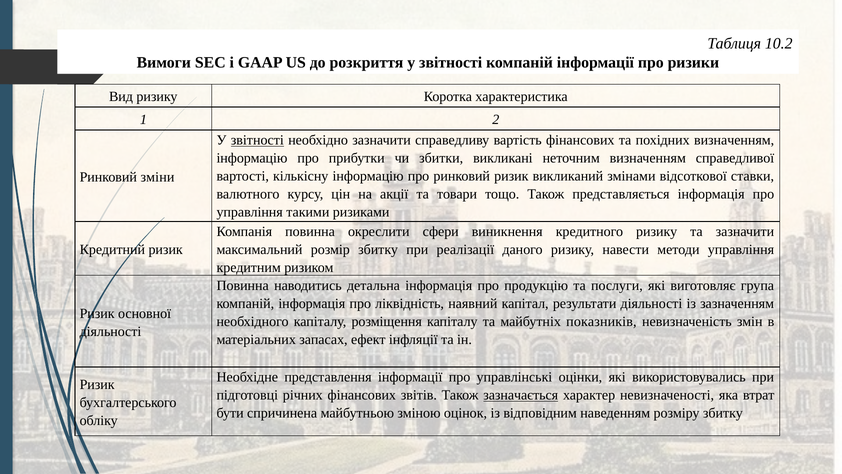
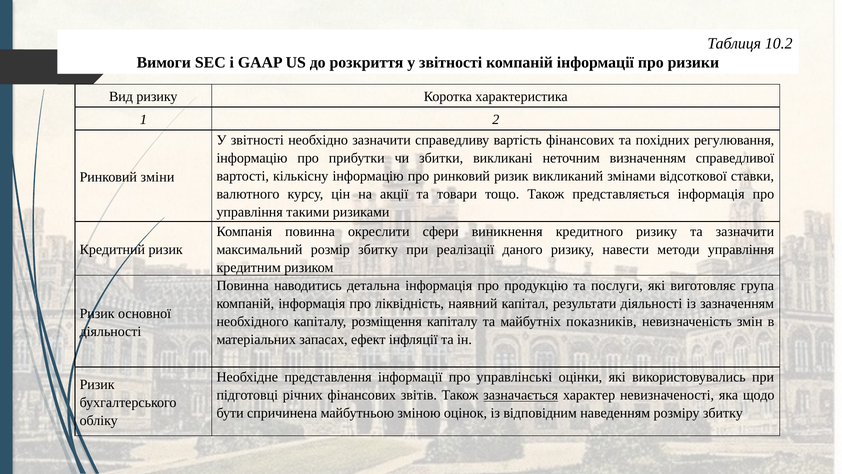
звітності at (257, 140) underline: present -> none
похідних визначенням: визначенням -> регулювання
втрат: втрат -> щодо
